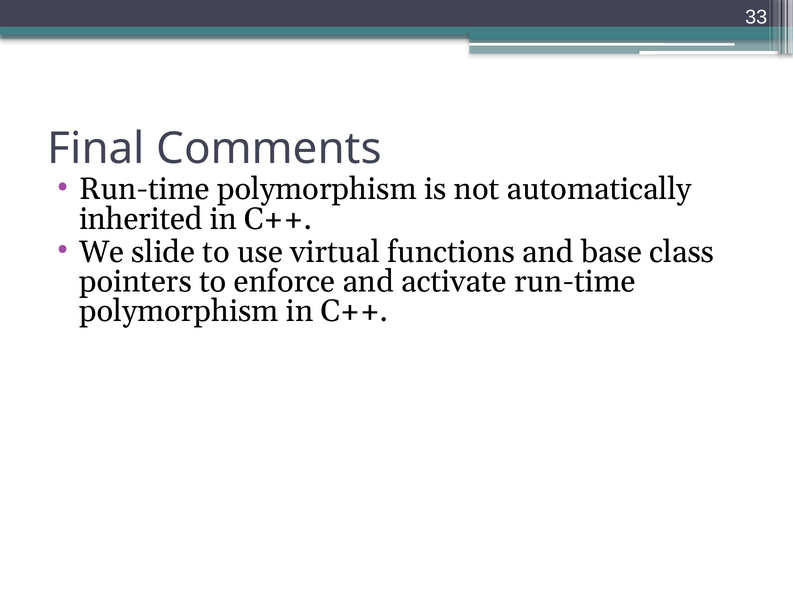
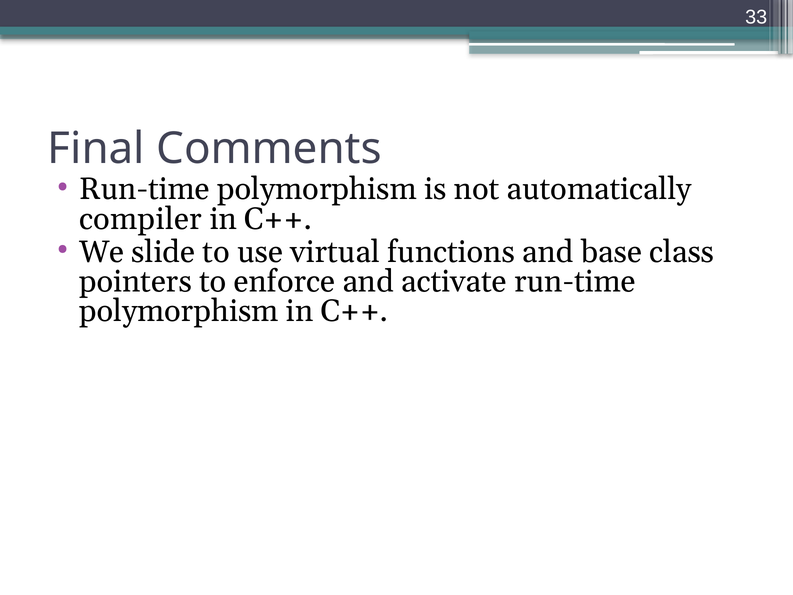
inherited: inherited -> compiler
